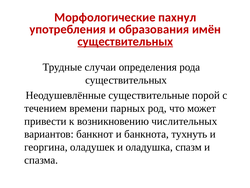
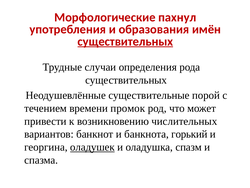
парных: парных -> промок
тухнуть: тухнуть -> горький
оладушек underline: none -> present
